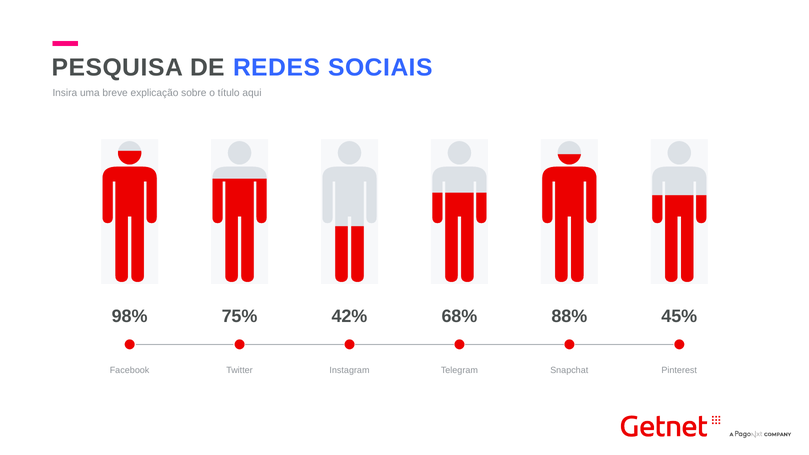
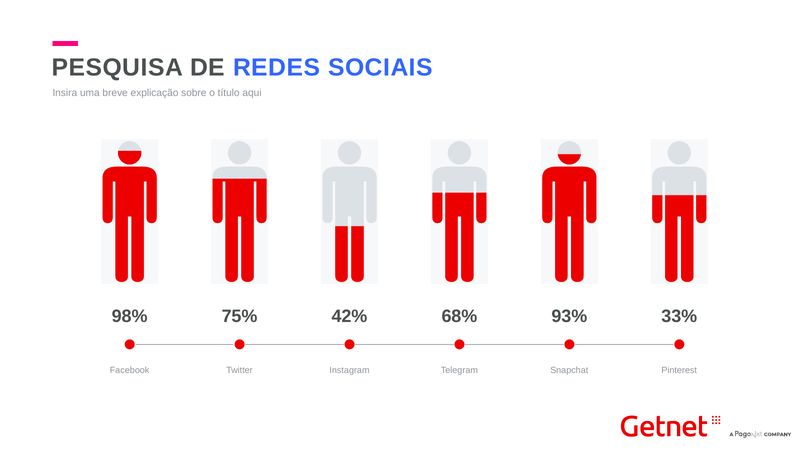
88%: 88% -> 93%
45%: 45% -> 33%
